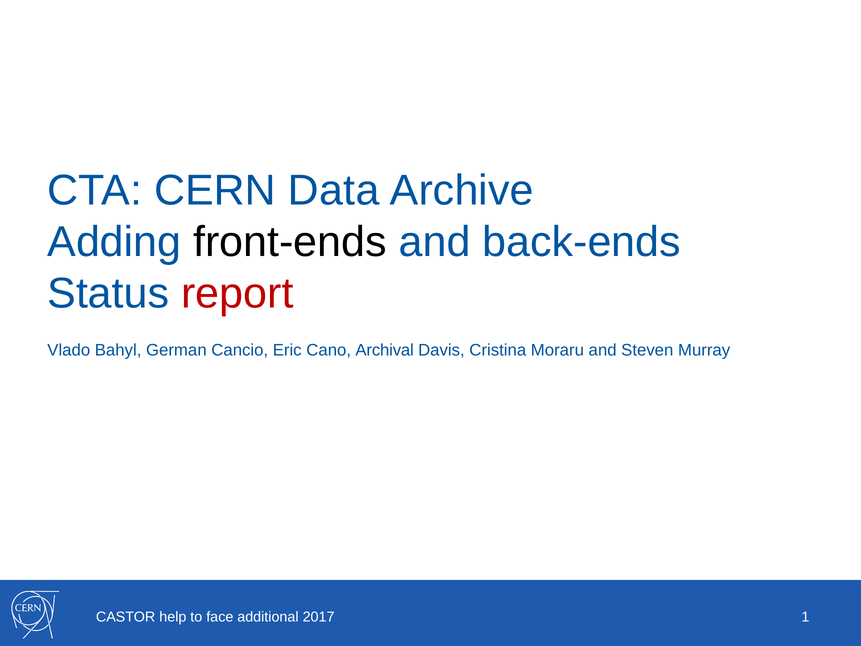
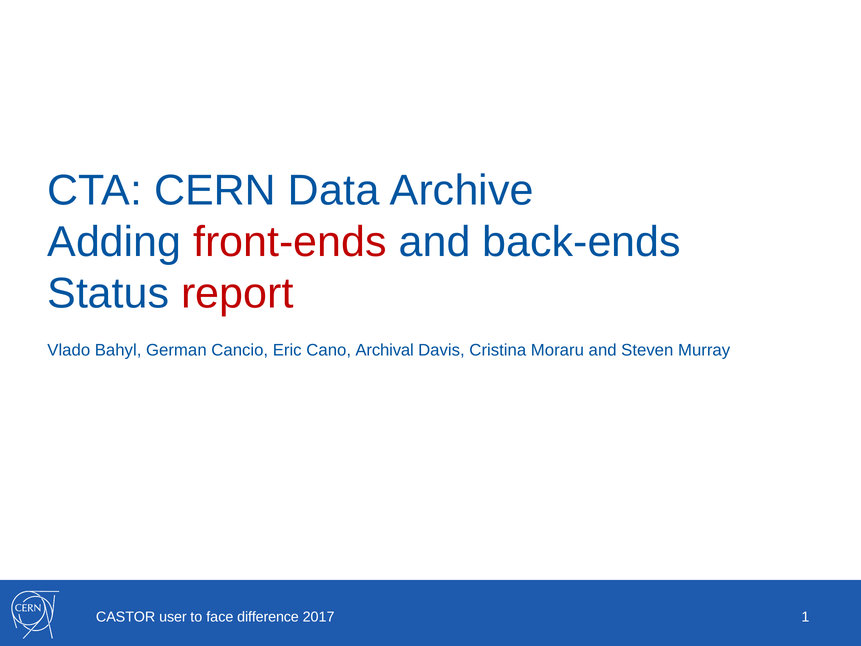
front-ends colour: black -> red
help: help -> user
additional: additional -> difference
